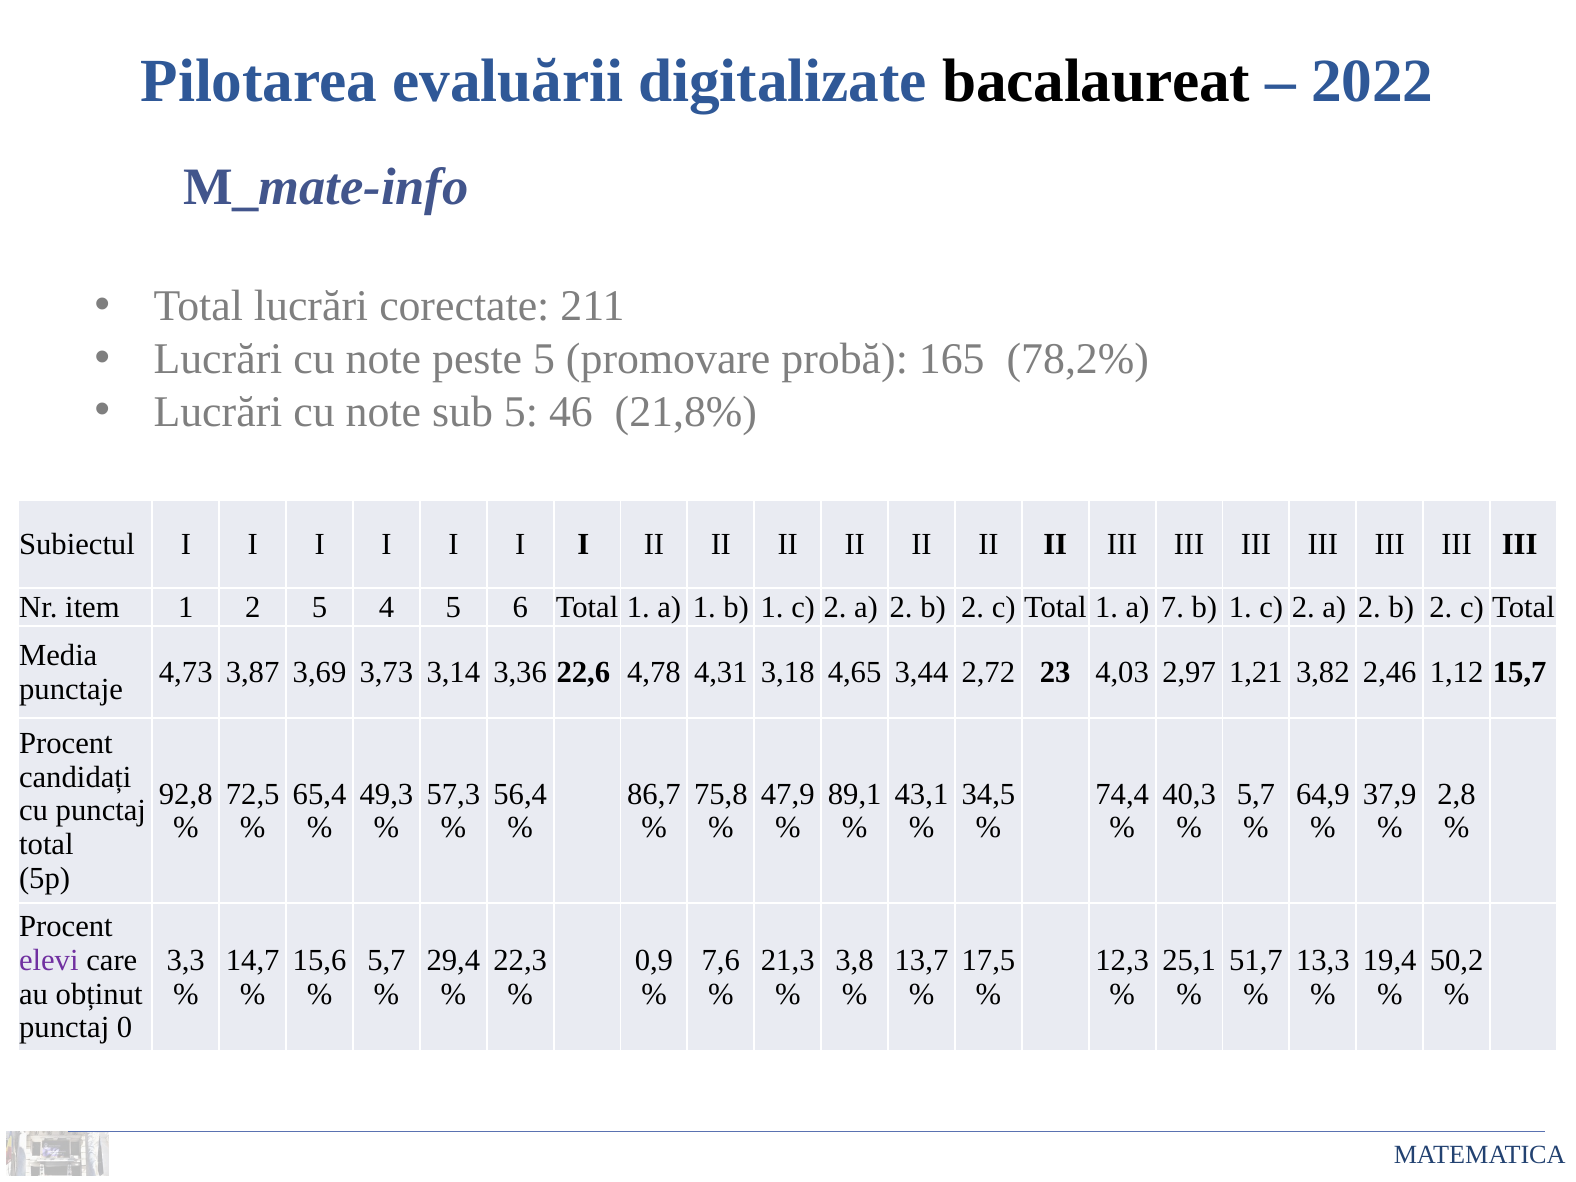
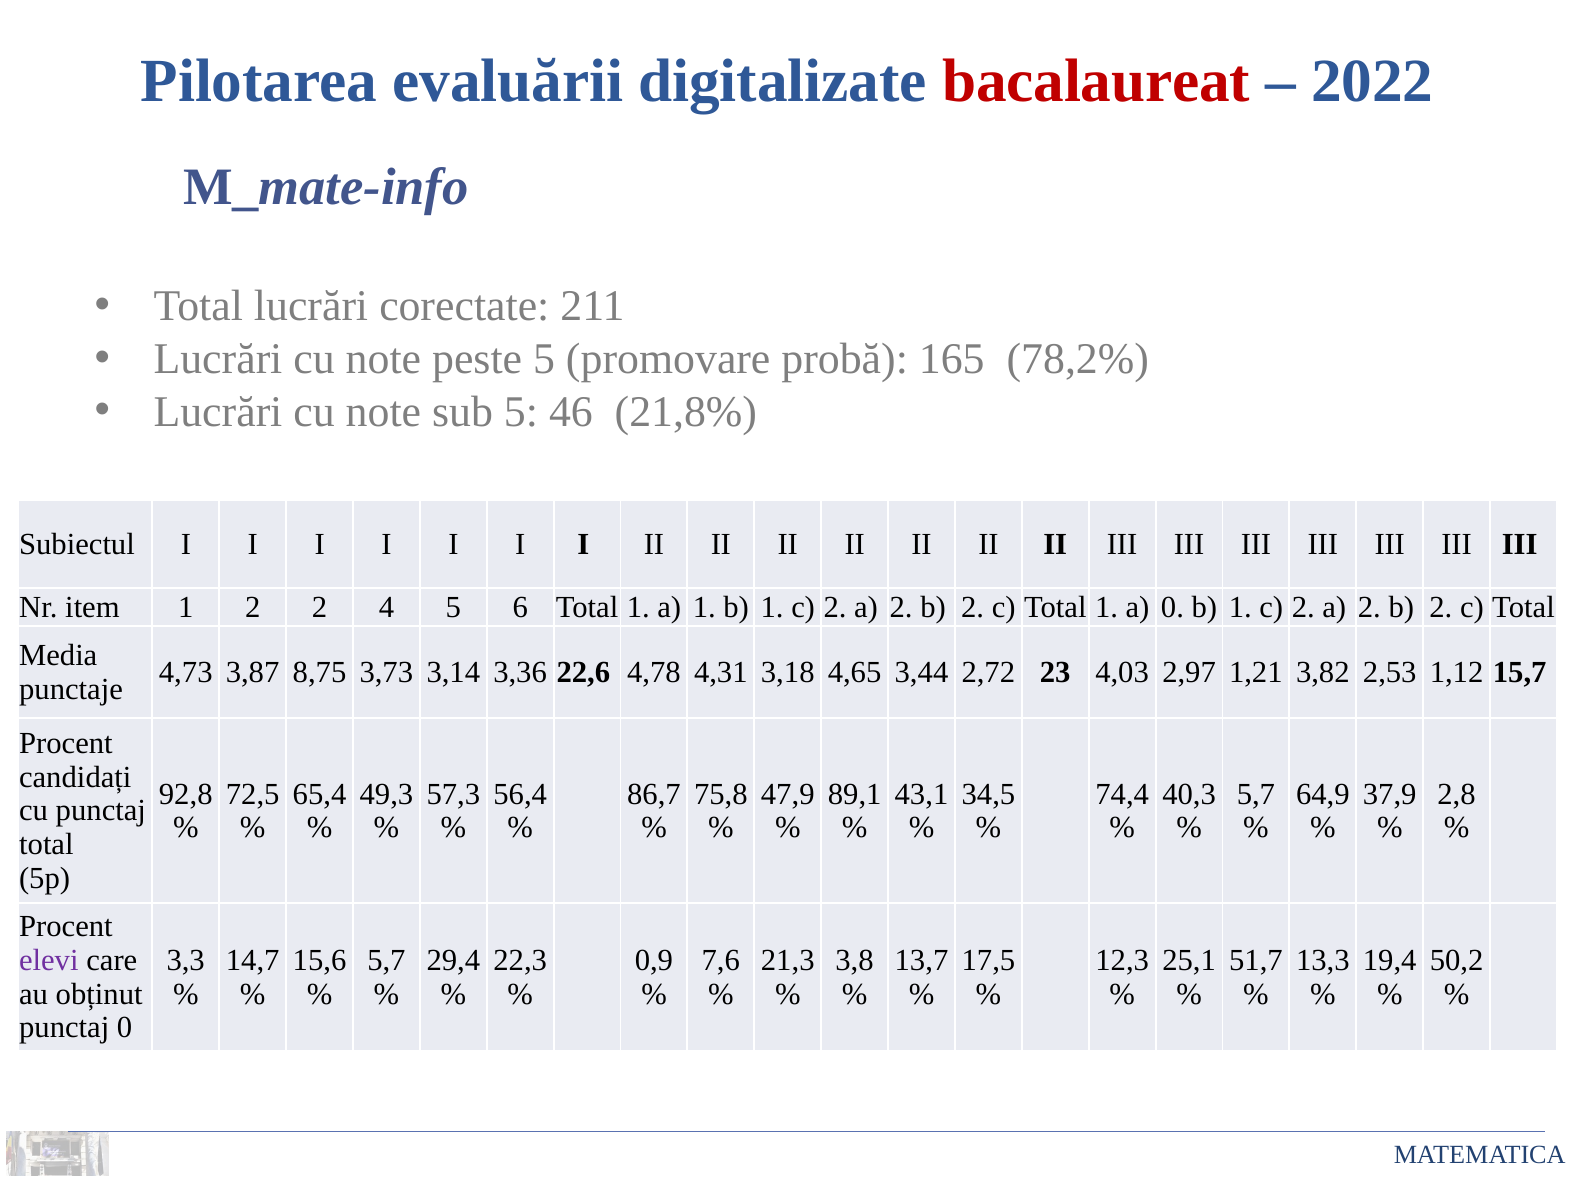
bacalaureat colour: black -> red
2 5: 5 -> 2
a 7: 7 -> 0
3,69: 3,69 -> 8,75
2,46: 2,46 -> 2,53
